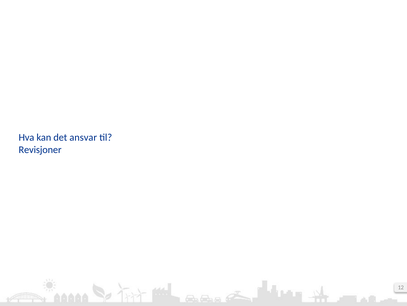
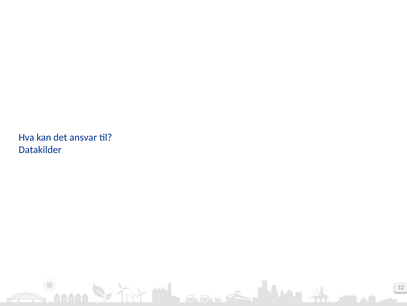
Revisjoner: Revisjoner -> Datakilder
